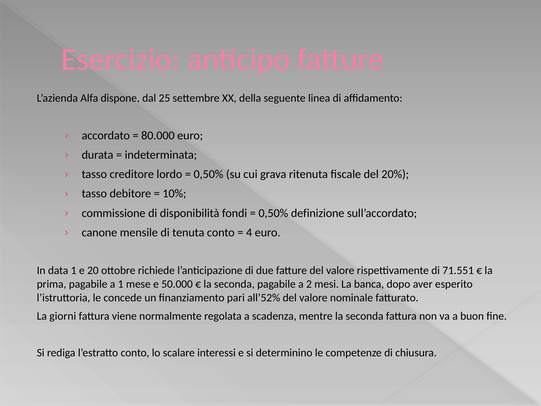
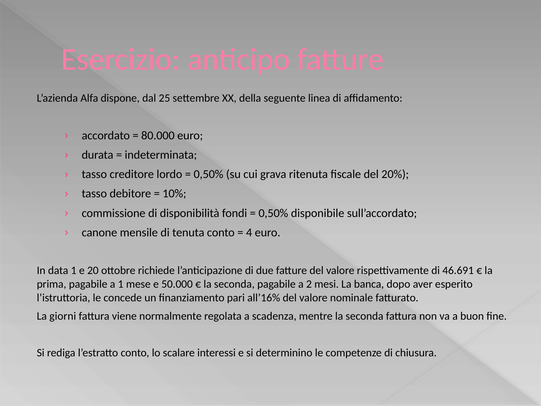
definizione: definizione -> disponibile
71.551: 71.551 -> 46.691
all’52%: all’52% -> all’16%
